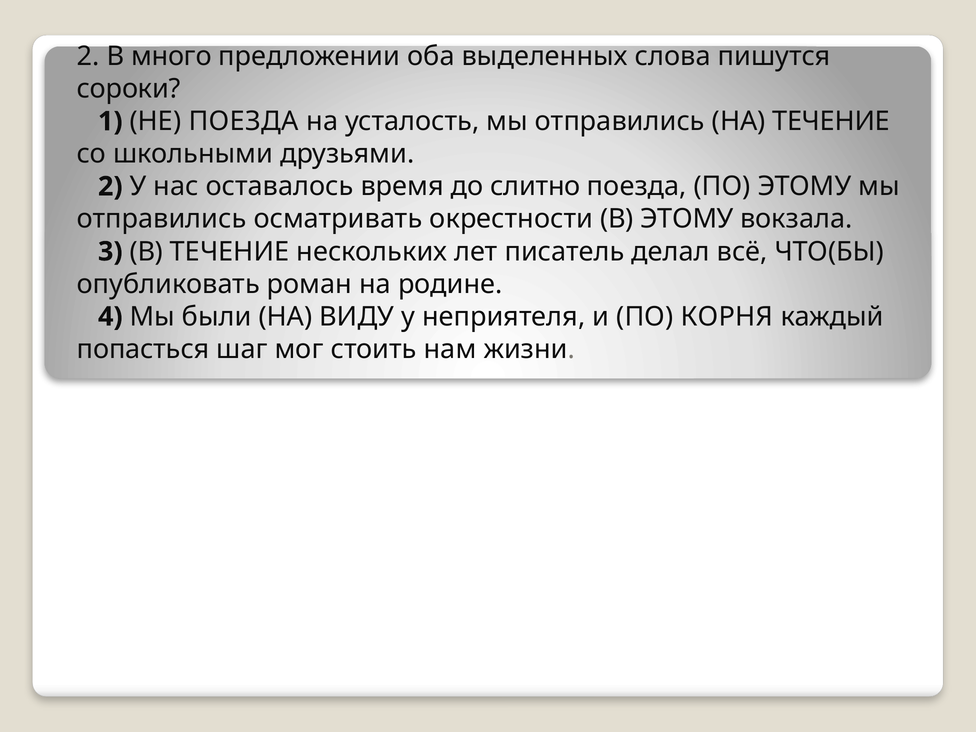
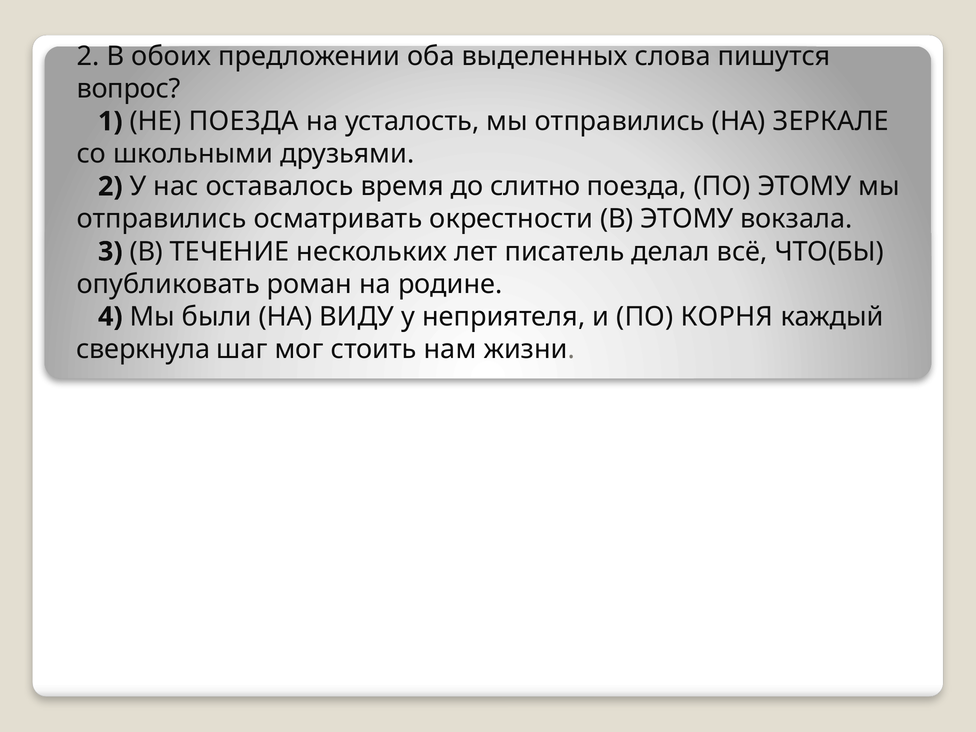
много: много -> обоих
сороки: сороки -> вопрос
НА ТЕЧЕНИЕ: ТЕЧЕНИЕ -> ЗЕРКАЛЕ
попасться: попасться -> сверкнула
